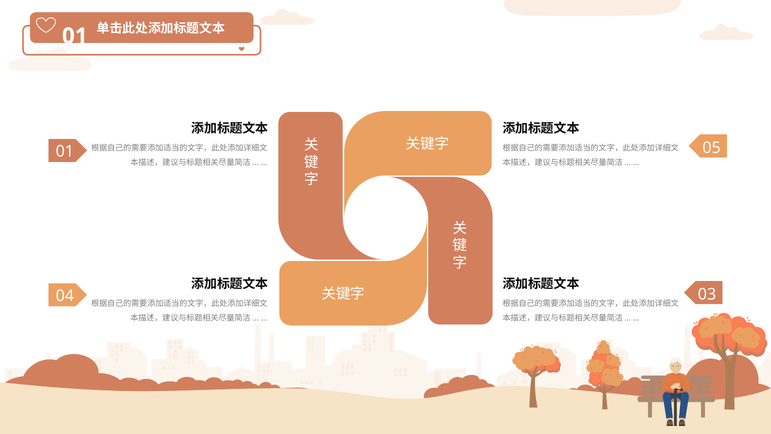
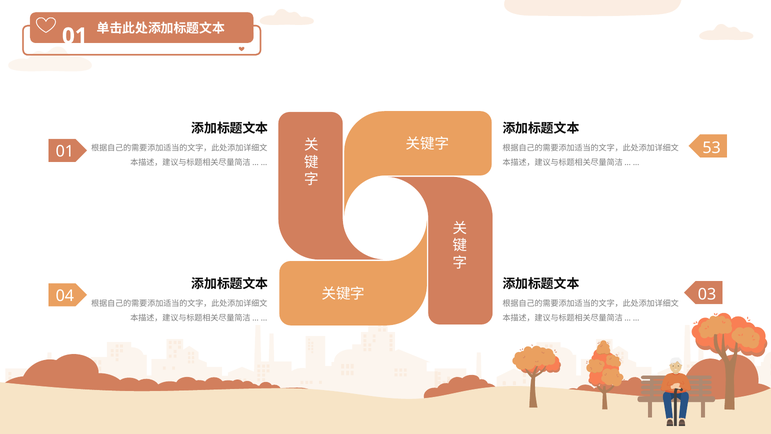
05: 05 -> 53
